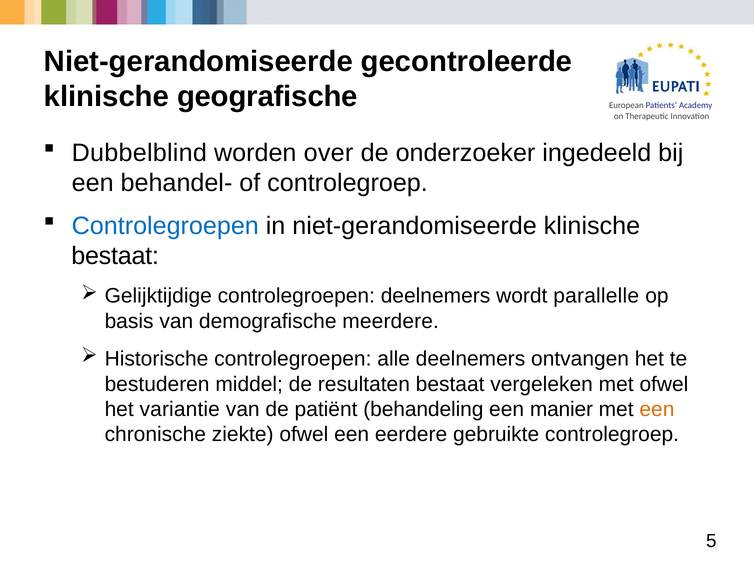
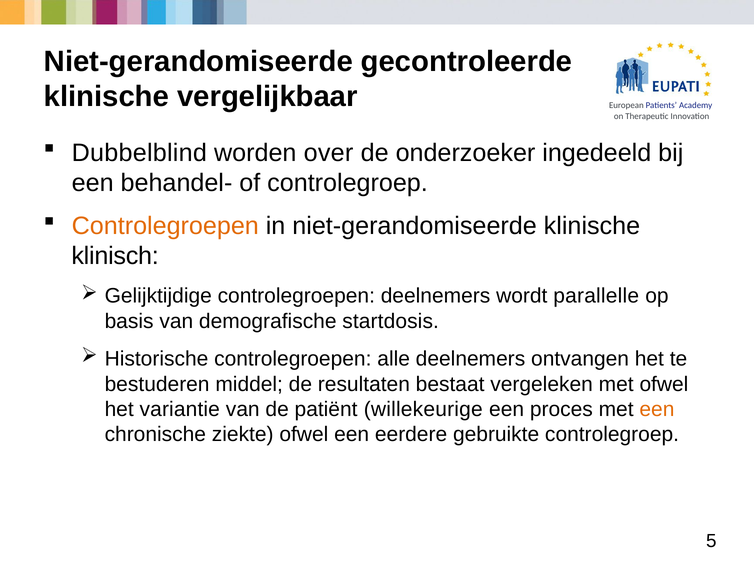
geografische: geografische -> vergelijkbaar
Controlegroepen at (165, 226) colour: blue -> orange
bestaat at (115, 256): bestaat -> klinisch
meerdere: meerdere -> startdosis
behandeling: behandeling -> willekeurige
manier: manier -> proces
